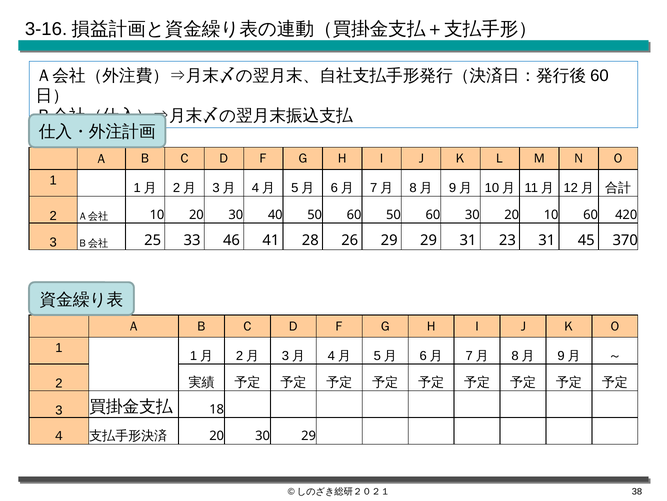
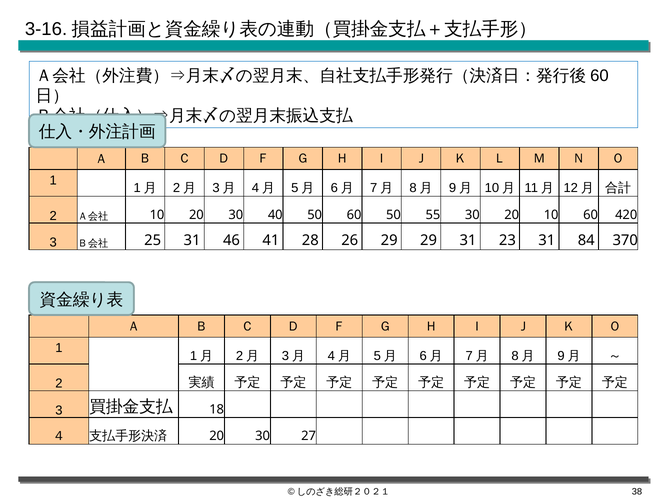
60 50 60: 60 -> 55
25 33: 33 -> 31
45: 45 -> 84
30 29: 29 -> 27
